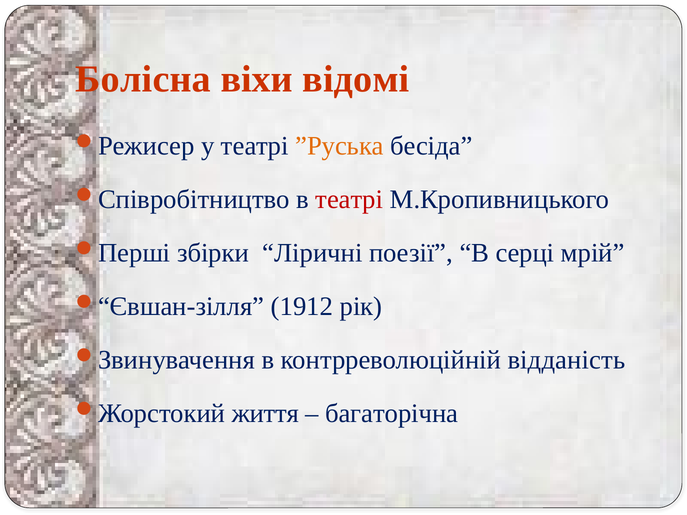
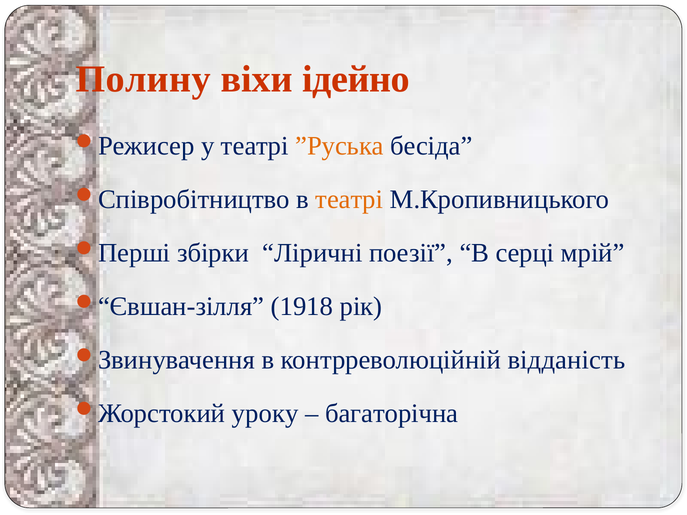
Болісна: Болісна -> Полину
відомі: відомі -> ідейно
театрі at (349, 200) colour: red -> orange
1912: 1912 -> 1918
життя: життя -> уроку
